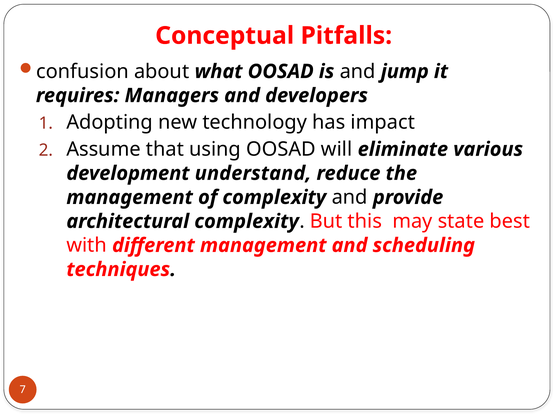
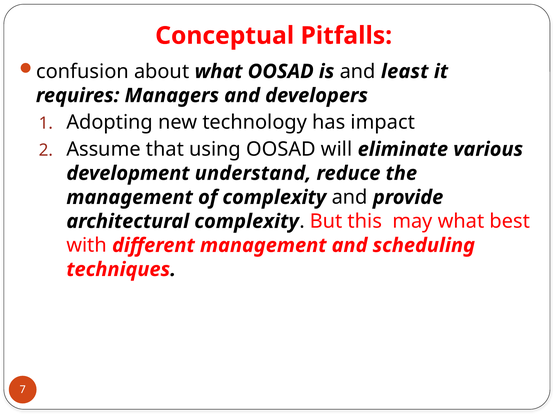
jump: jump -> least
may state: state -> what
